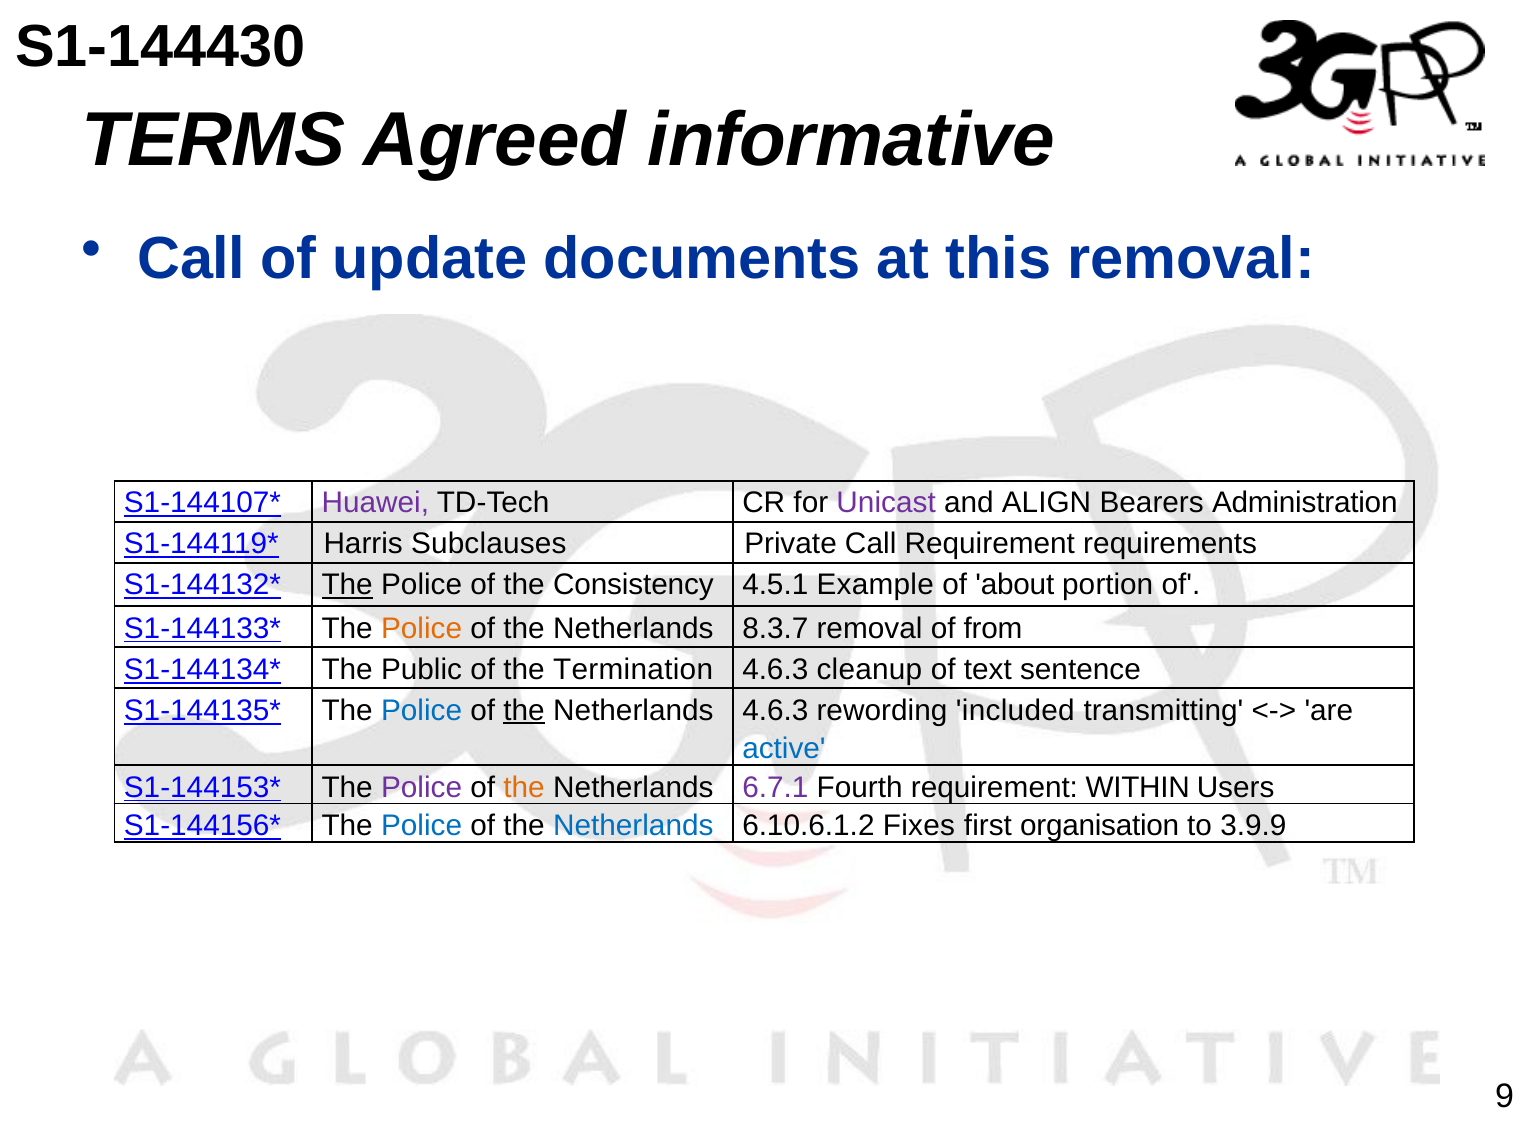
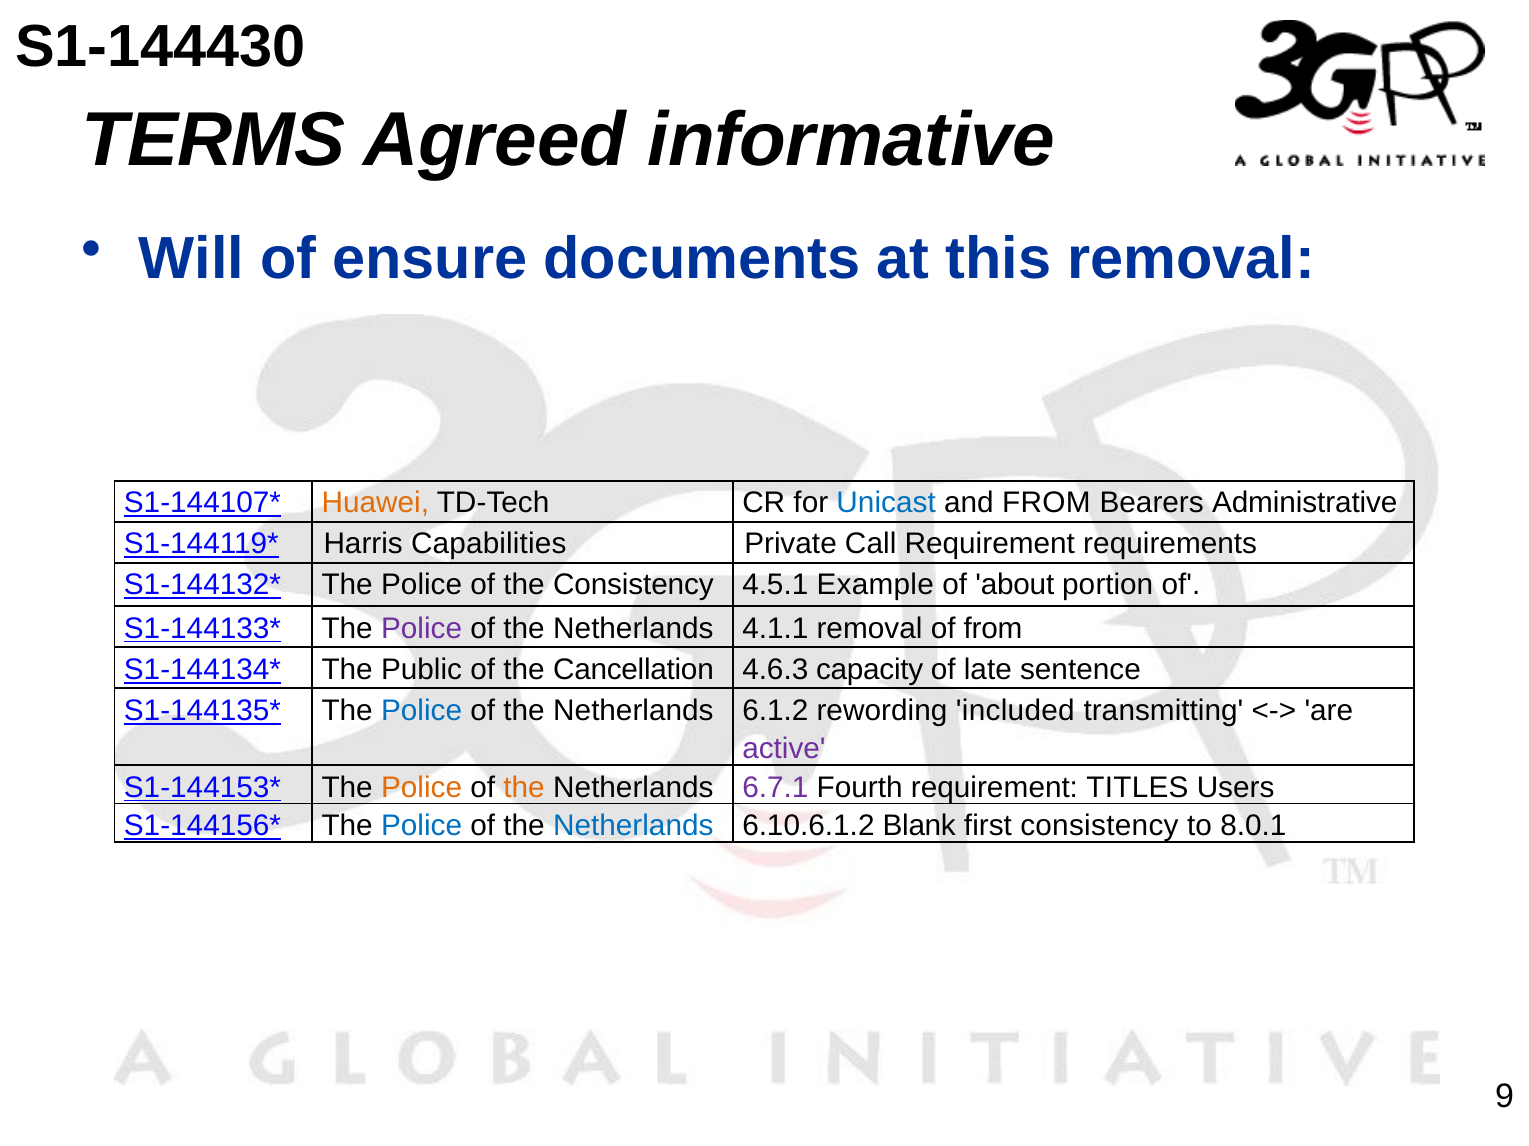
Call at (192, 259): Call -> Will
update: update -> ensure
Huawei colour: purple -> orange
Unicast colour: purple -> blue
and ALIGN: ALIGN -> FROM
Administration: Administration -> Administrative
Subclauses: Subclauses -> Capabilities
The at (347, 585) underline: present -> none
Police at (422, 629) colour: orange -> purple
8.3.7: 8.3.7 -> 4.1.1
Termination: Termination -> Cancellation
cleanup: cleanup -> capacity
text: text -> late
the at (524, 711) underline: present -> none
Netherlands 4.6.3: 4.6.3 -> 6.1.2
active colour: blue -> purple
Police at (422, 788) colour: purple -> orange
WITHIN: WITHIN -> TITLES
Fixes: Fixes -> Blank
first organisation: organisation -> consistency
3.9.9: 3.9.9 -> 8.0.1
